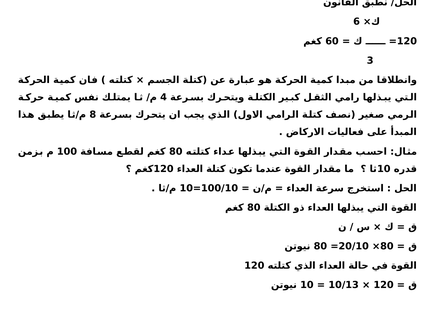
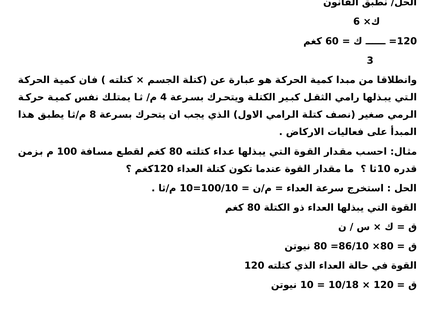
20/10: 20/10 -> 86/10
10/13: 10/13 -> 10/18
